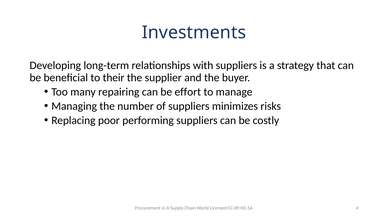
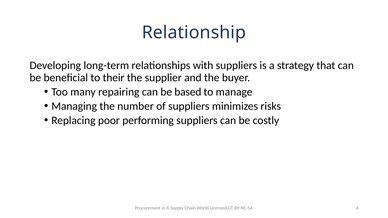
Investments: Investments -> Relationship
effort: effort -> based
